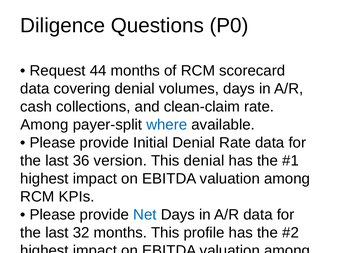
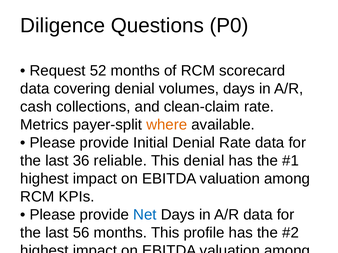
44: 44 -> 52
Among at (44, 125): Among -> Metrics
where colour: blue -> orange
version: version -> reliable
32: 32 -> 56
